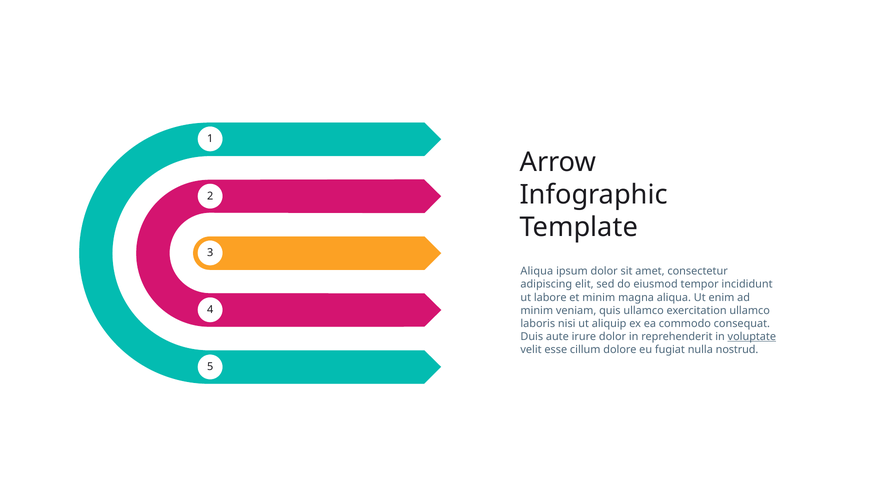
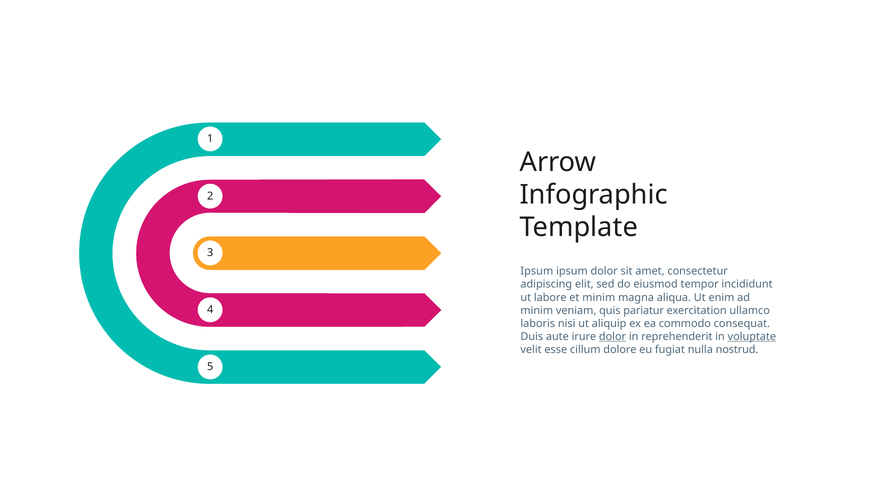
Aliqua at (537, 271): Aliqua -> Ipsum
quis ullamco: ullamco -> pariatur
dolor at (613, 337) underline: none -> present
